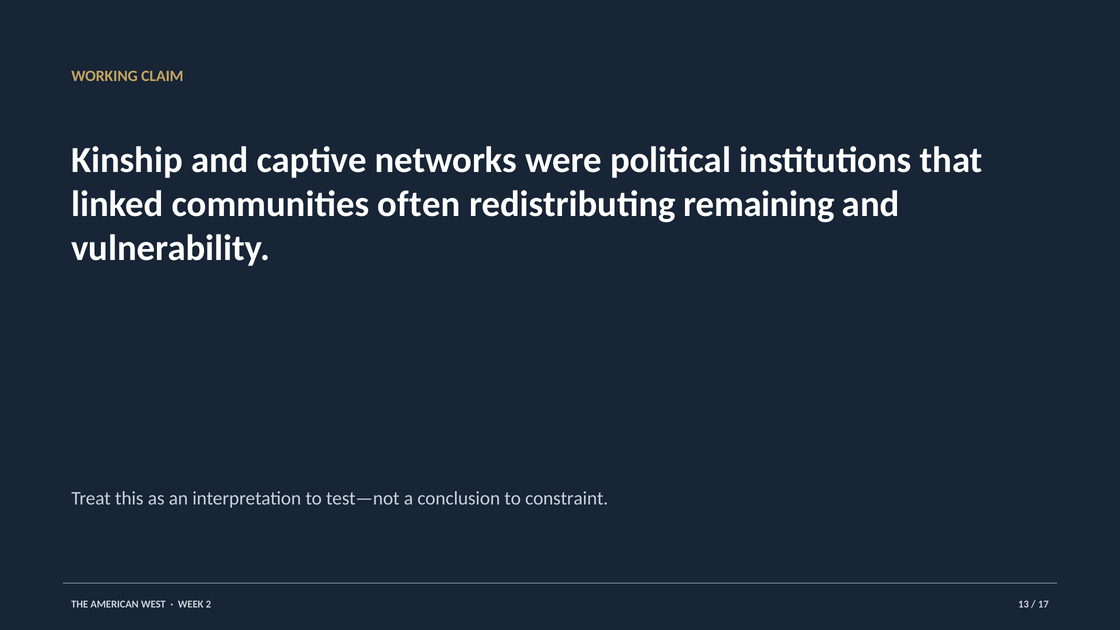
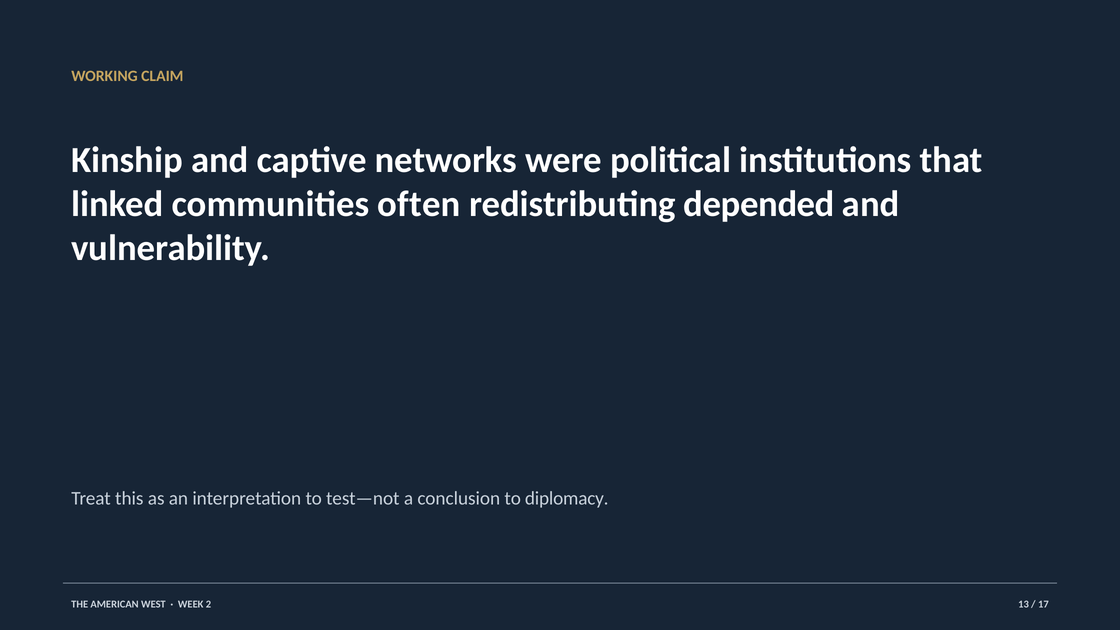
remaining: remaining -> depended
constraint: constraint -> diplomacy
